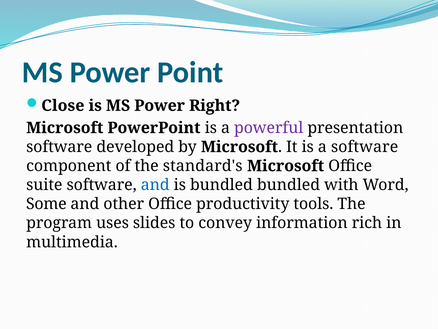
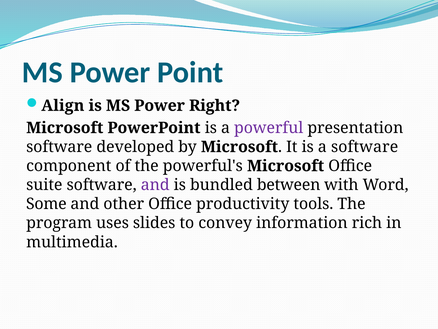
Close: Close -> Align
standard's: standard's -> powerful's
and at (155, 185) colour: blue -> purple
bundled bundled: bundled -> between
